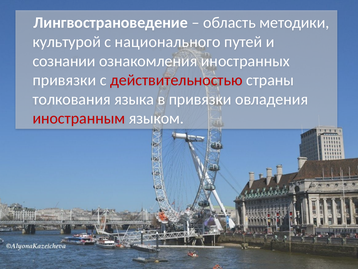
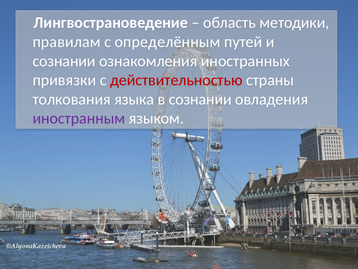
культурой: культурой -> правилам
национального: национального -> определённым
в привязки: привязки -> сознании
иностранным colour: red -> purple
